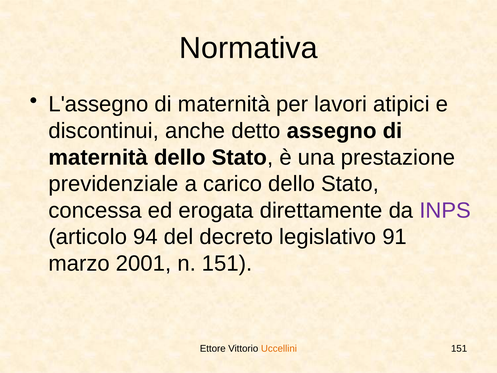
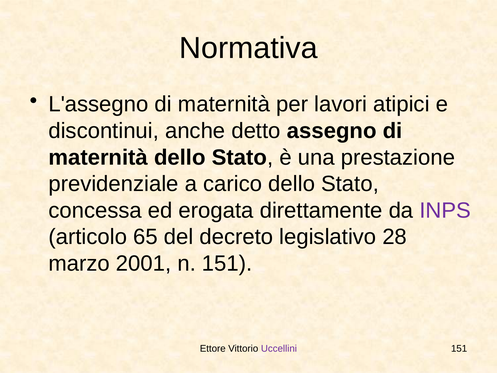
94: 94 -> 65
91: 91 -> 28
Uccellini colour: orange -> purple
